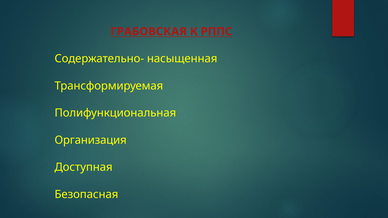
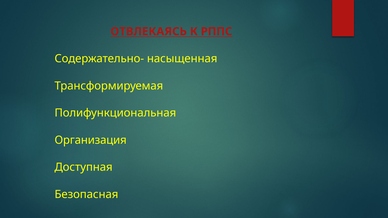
ГРАБОВСКАЯ: ГРАБОВСКАЯ -> ОТВЛЕКАЯСЬ
